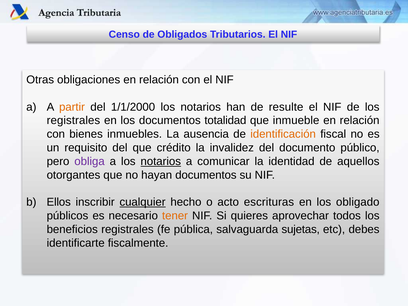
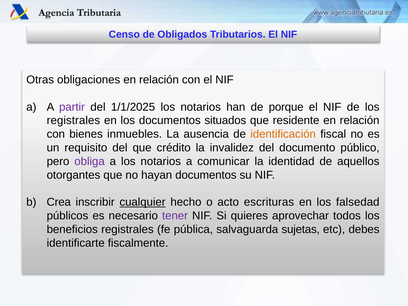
partir colour: orange -> purple
1/1/2000: 1/1/2000 -> 1/1/2025
resulte: resulte -> porque
totalidad: totalidad -> situados
inmueble: inmueble -> residente
notarios at (161, 161) underline: present -> none
Ellos: Ellos -> Crea
obligado: obligado -> falsedad
tener colour: orange -> purple
